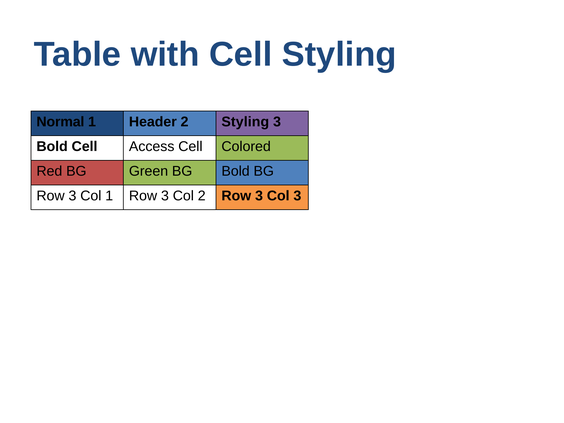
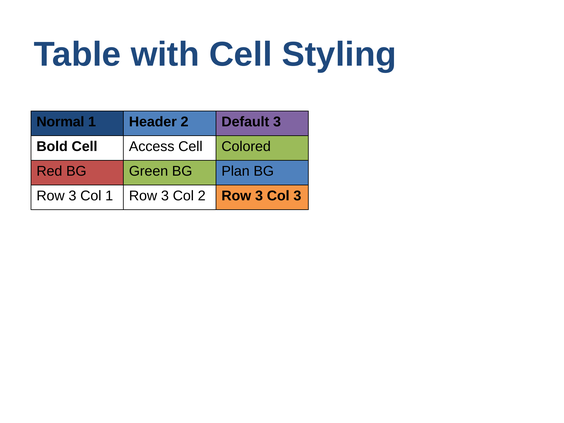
2 Styling: Styling -> Default
BG Bold: Bold -> Plan
